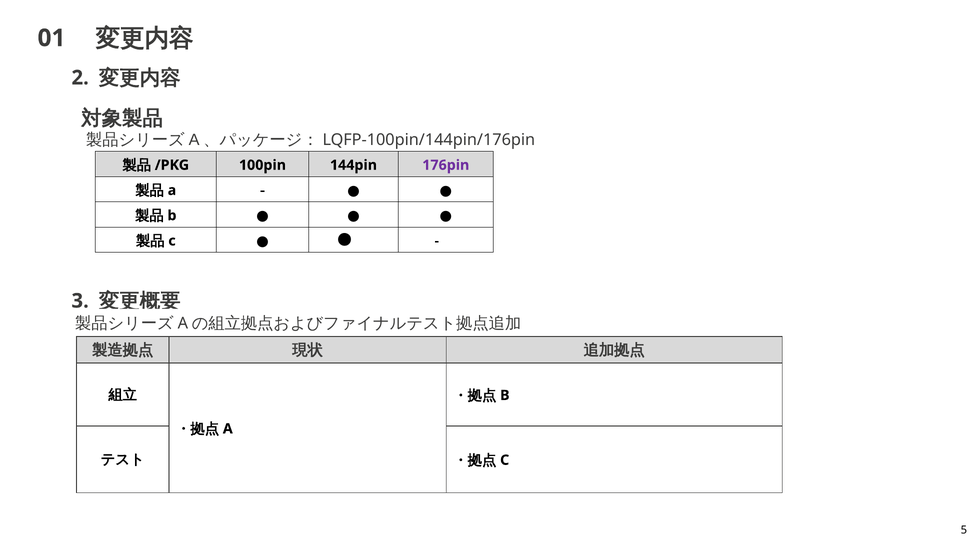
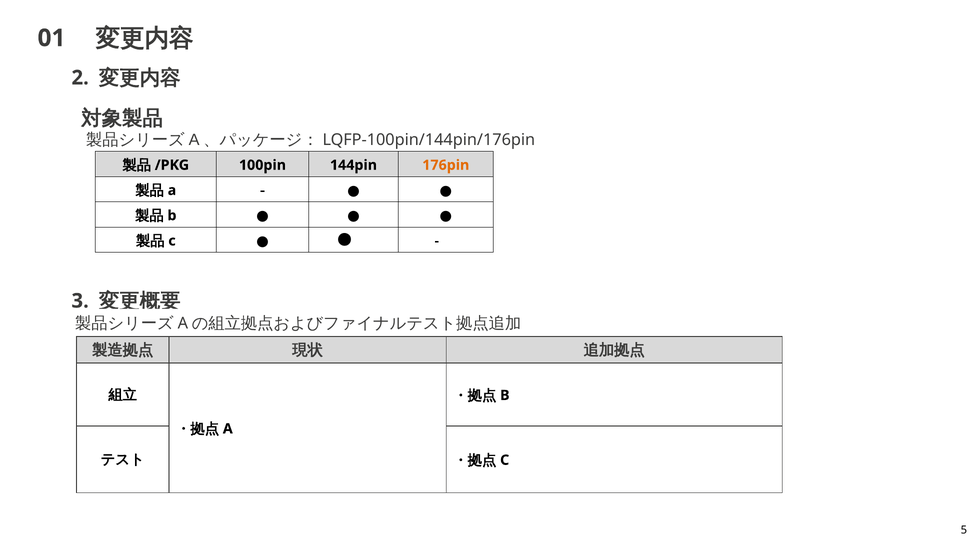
176pin colour: purple -> orange
